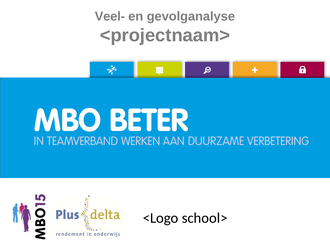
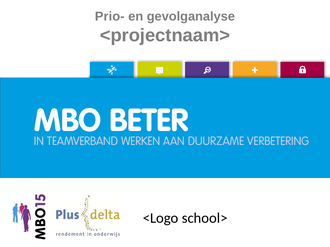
Veel-: Veel- -> Prio-
